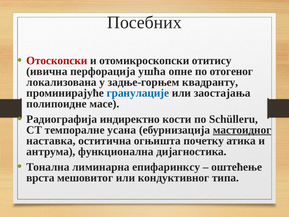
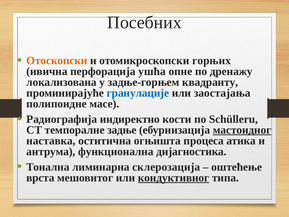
Отоскопски colour: red -> orange
отитису: отитису -> горњих
отогеног: отогеног -> дренажу
усана: усана -> задње
почетку: почетку -> процеса
епифаринксу: епифаринксу -> склерозација
кондуктивног underline: none -> present
